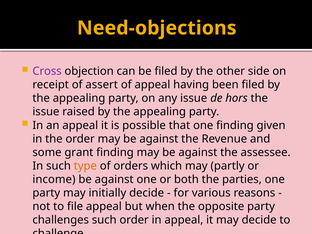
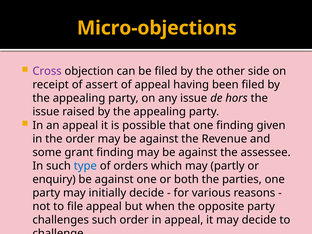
Need-objections: Need-objections -> Micro-objections
type colour: orange -> blue
income: income -> enquiry
